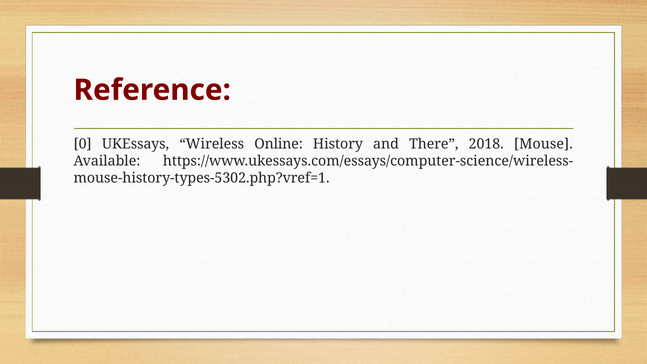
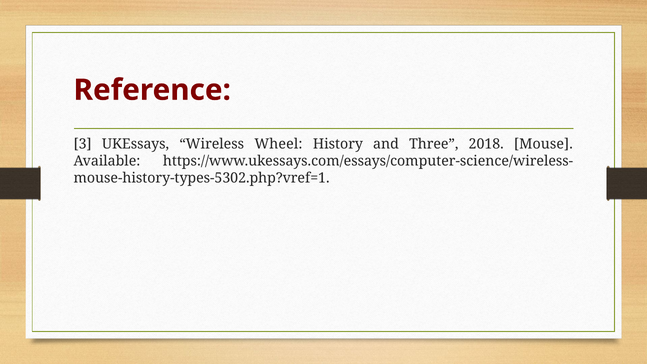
0: 0 -> 3
Online: Online -> Wheel
There: There -> Three
